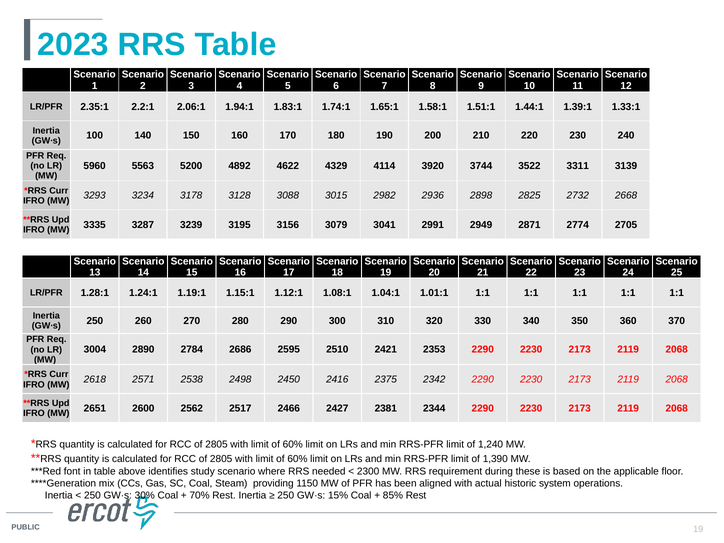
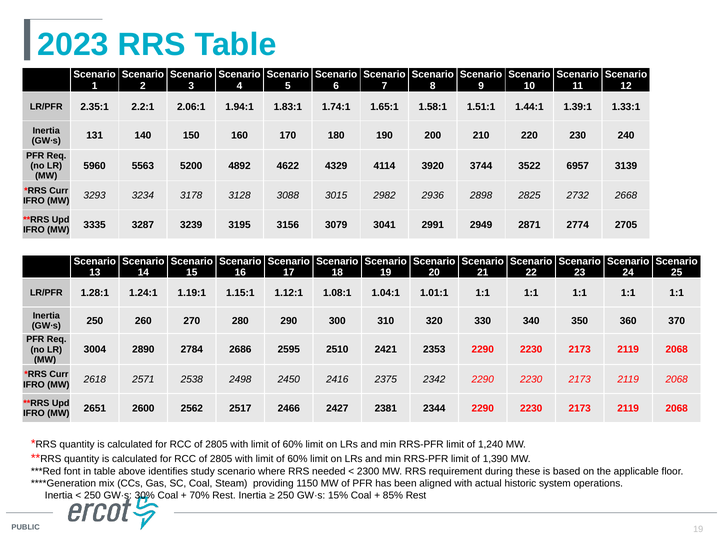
100: 100 -> 131
3311: 3311 -> 6957
